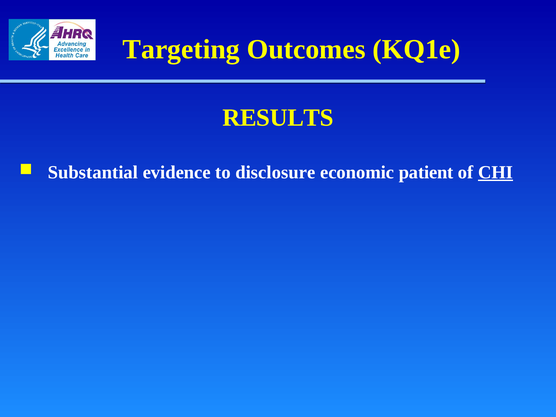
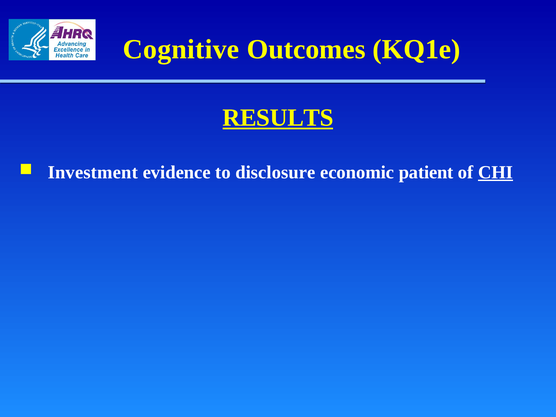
Targeting: Targeting -> Cognitive
RESULTS underline: none -> present
Substantial: Substantial -> Investment
